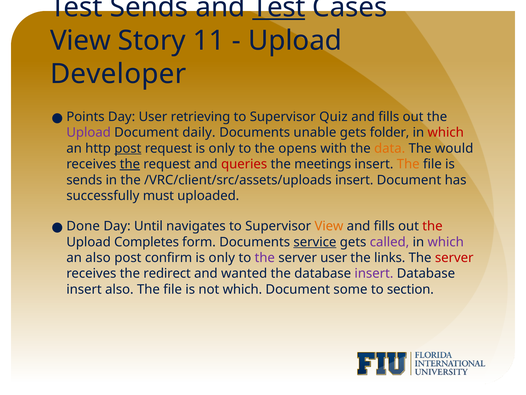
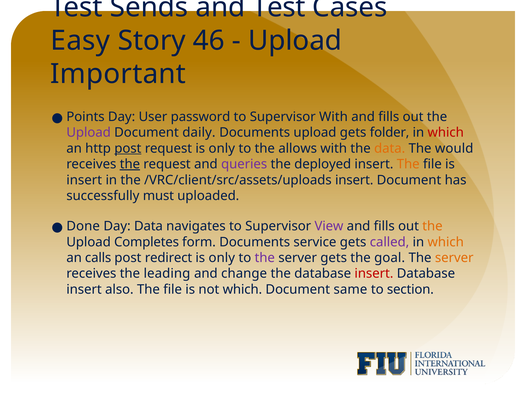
Test at (279, 7) underline: present -> none
View at (81, 41): View -> Easy
11: 11 -> 46
Developer: Developer -> Important
retrieving: retrieving -> password
Supervisor Quiz: Quiz -> With
Documents unable: unable -> upload
opens: opens -> allows
queries colour: red -> purple
meetings: meetings -> deployed
sends at (84, 180): sends -> insert
Day Until: Until -> Data
View at (329, 226) colour: orange -> purple
the at (432, 226) colour: red -> orange
service underline: present -> none
which at (446, 242) colour: purple -> orange
an also: also -> calls
confirm: confirm -> redirect
server user: user -> gets
links: links -> goal
server at (454, 258) colour: red -> orange
redirect: redirect -> leading
wanted: wanted -> change
insert at (374, 273) colour: purple -> red
some: some -> same
